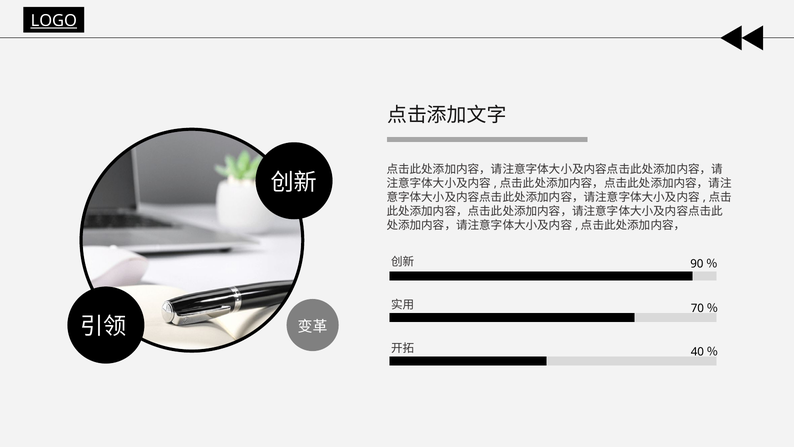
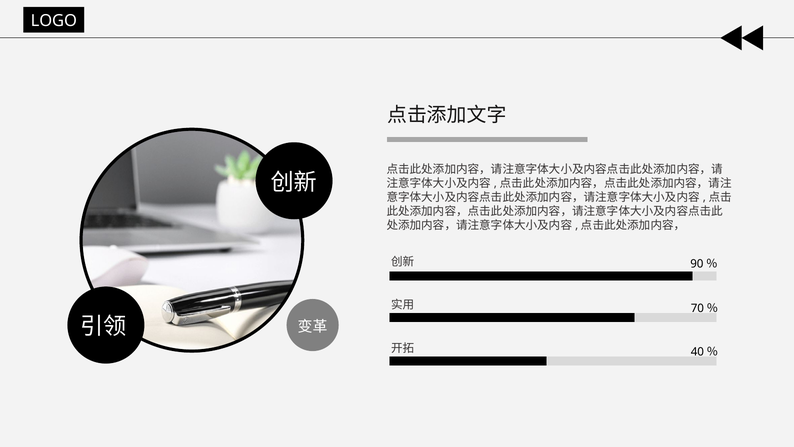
LOGO underline: present -> none
